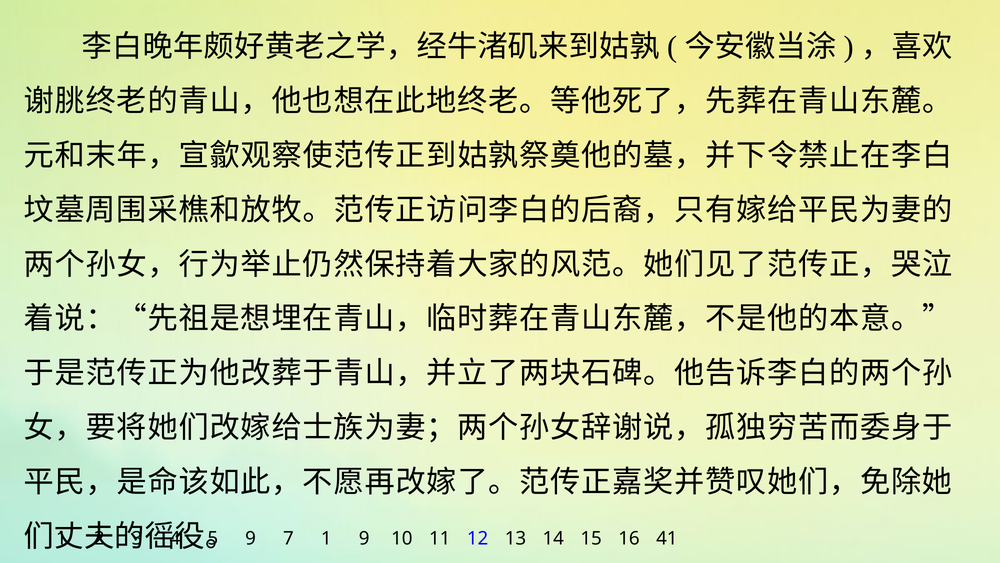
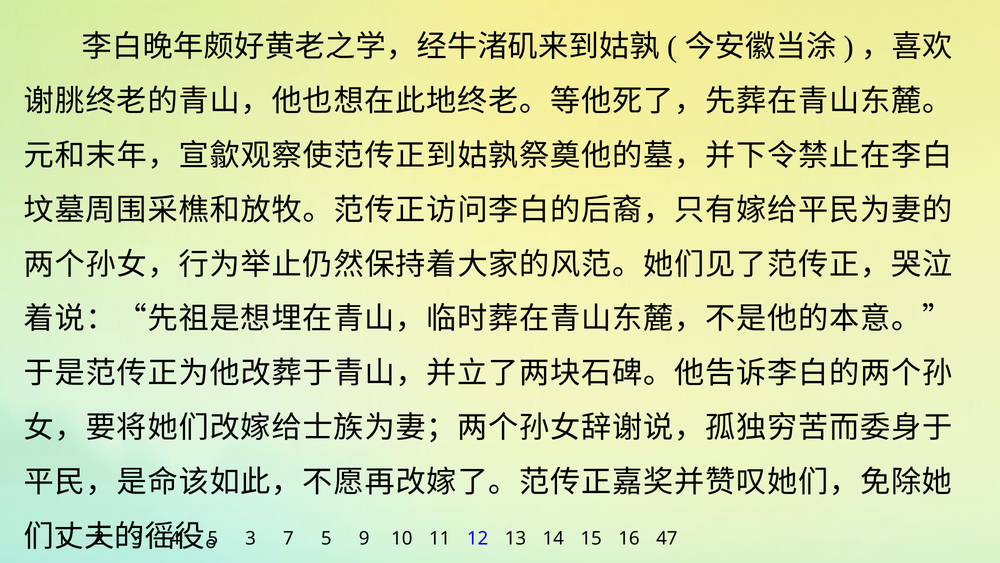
9 at (251, 538): 9 -> 3
7 1: 1 -> 5
41: 41 -> 47
